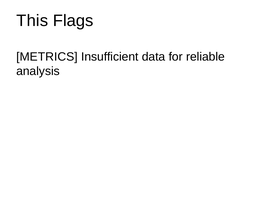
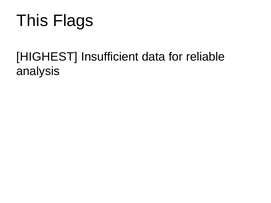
METRICS: METRICS -> HIGHEST
